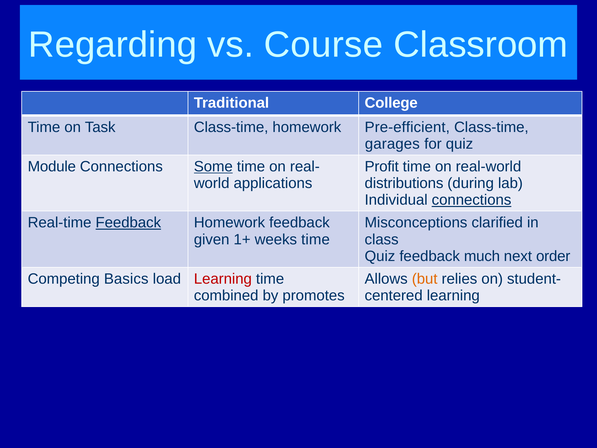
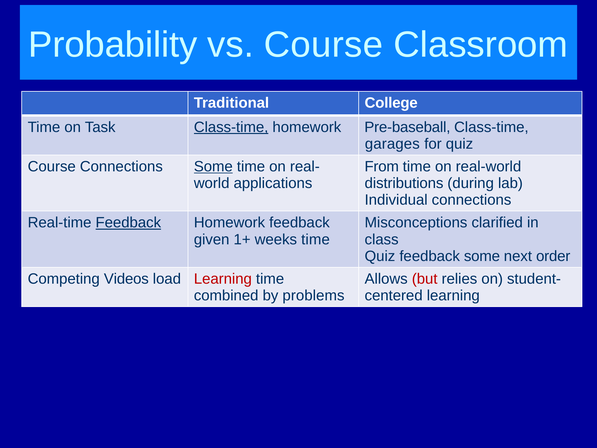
Regarding: Regarding -> Probability
Class-time at (231, 127) underline: none -> present
Pre-efficient: Pre-efficient -> Pre-baseball
Module at (52, 166): Module -> Course
Profit: Profit -> From
connections at (472, 200) underline: present -> none
feedback much: much -> some
Basics: Basics -> Videos
but colour: orange -> red
promotes: promotes -> problems
